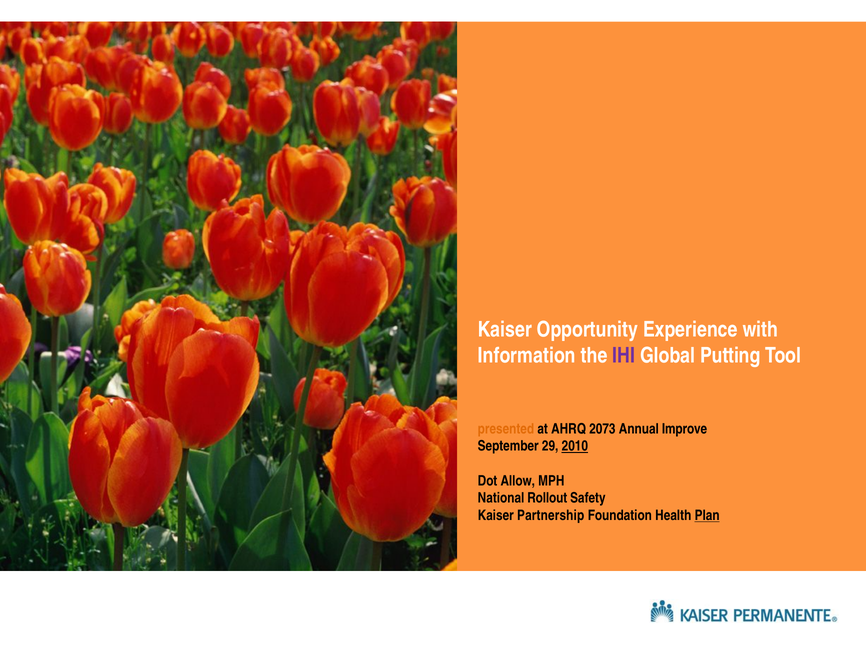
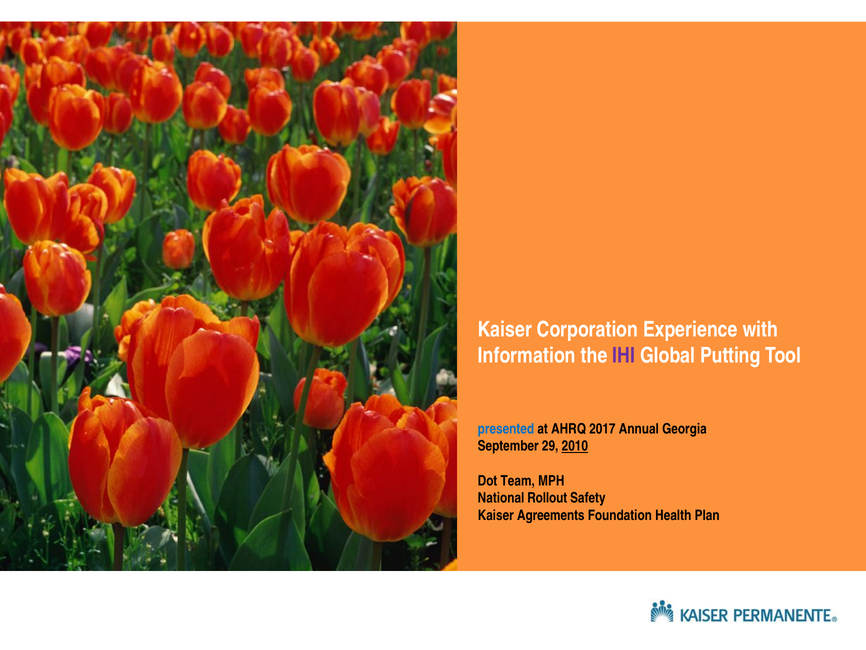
Opportunity: Opportunity -> Corporation
presented colour: orange -> blue
2073: 2073 -> 2017
Improve: Improve -> Georgia
Allow: Allow -> Team
Partnership: Partnership -> Agreements
Plan underline: present -> none
